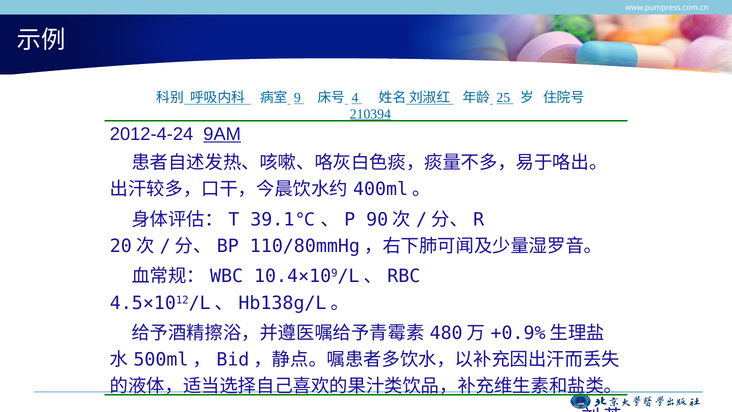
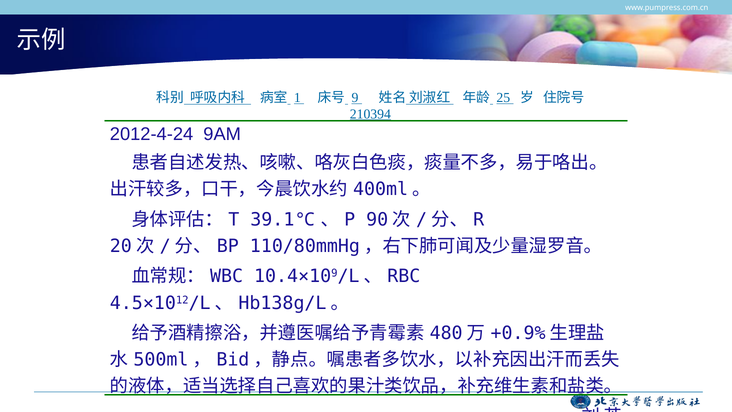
9: 9 -> 1
4: 4 -> 9
9AM underline: present -> none
